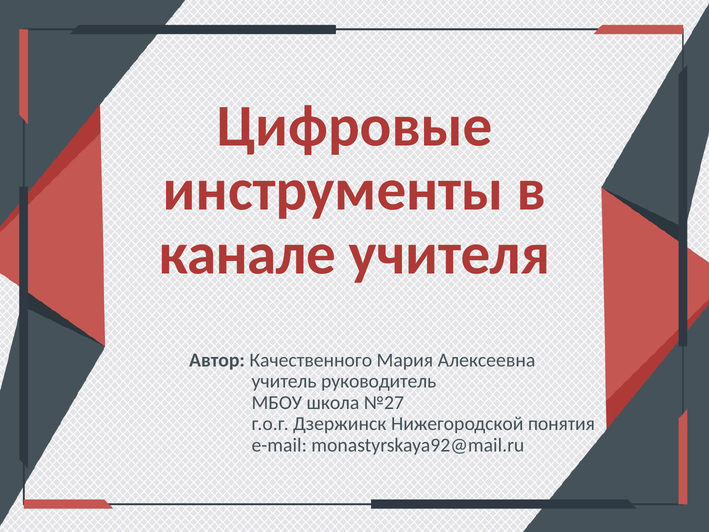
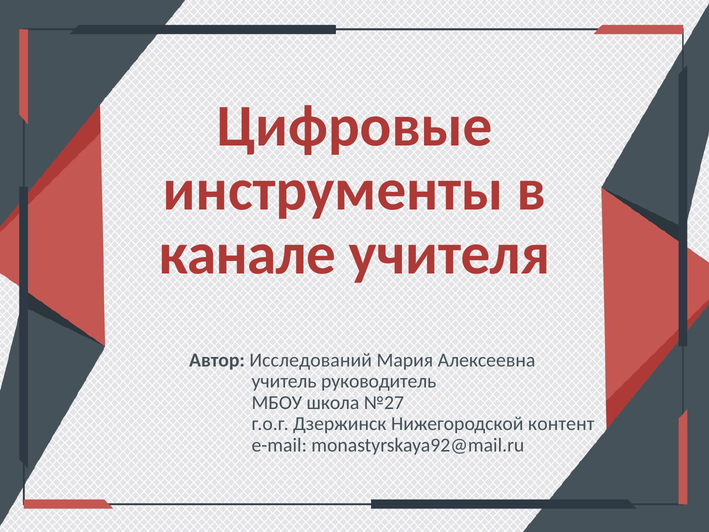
Качественного: Качественного -> Исследований
понятия: понятия -> контент
